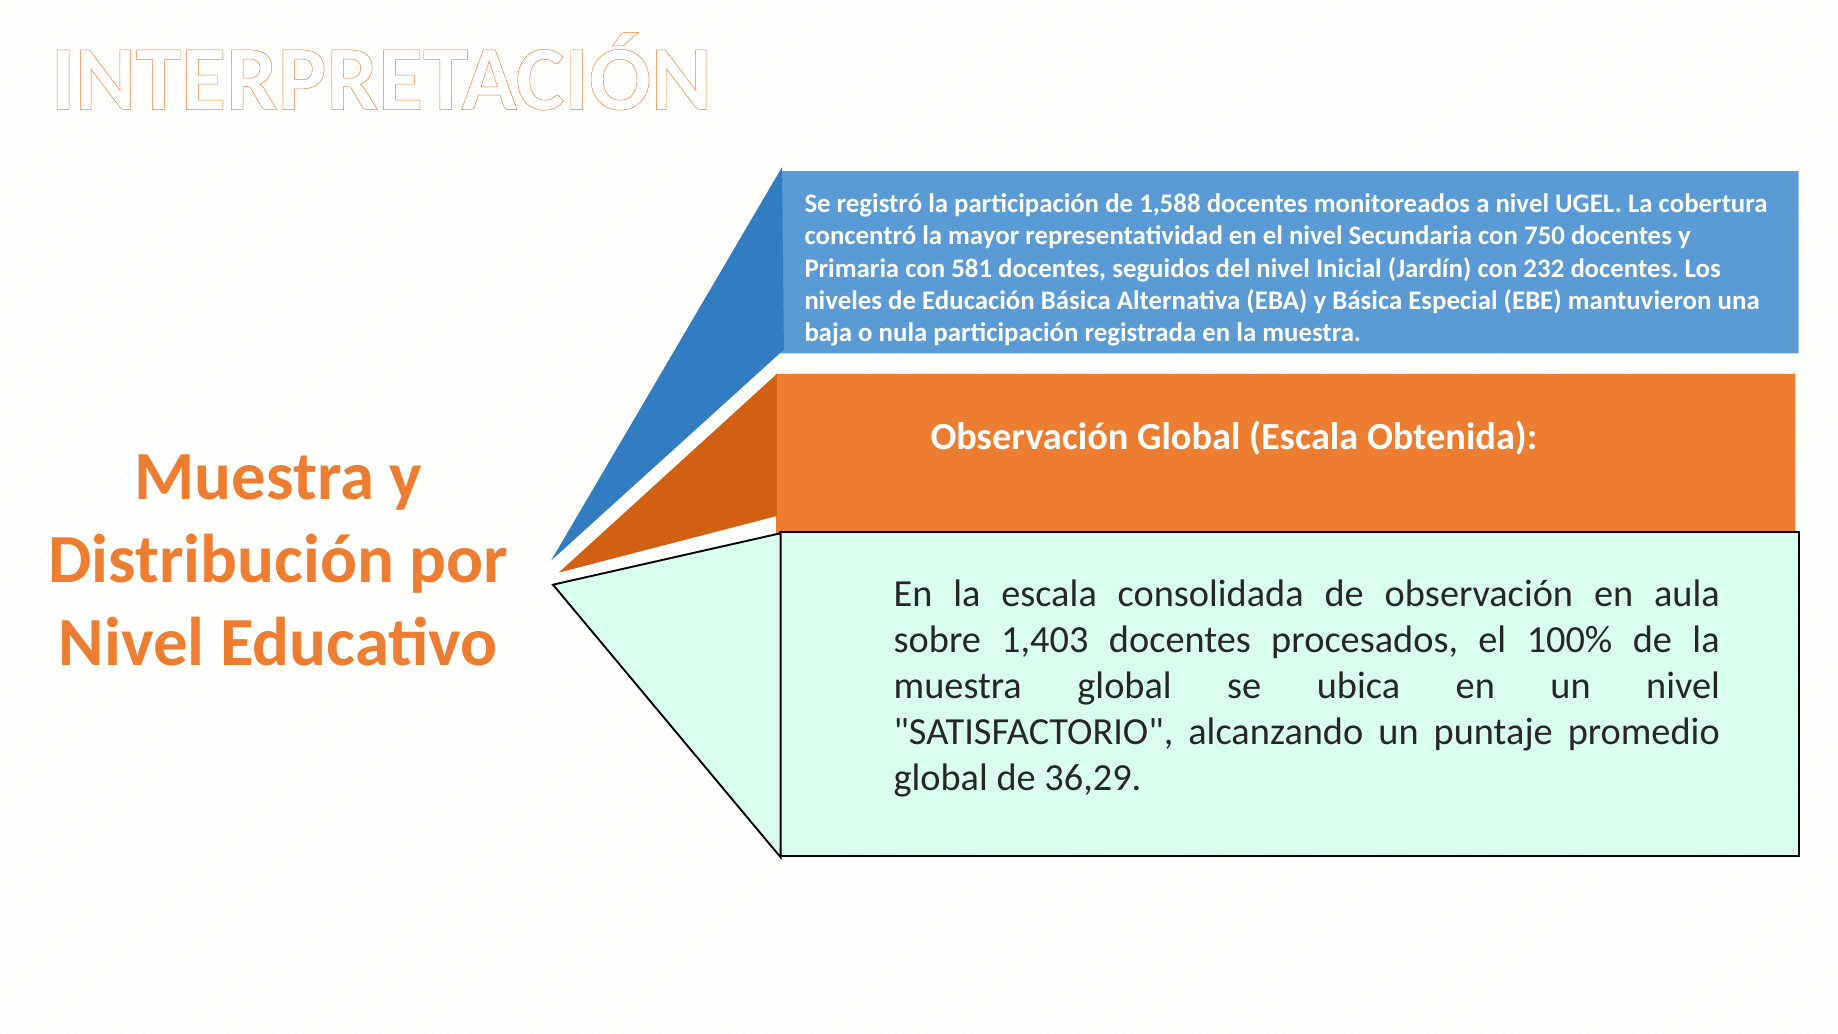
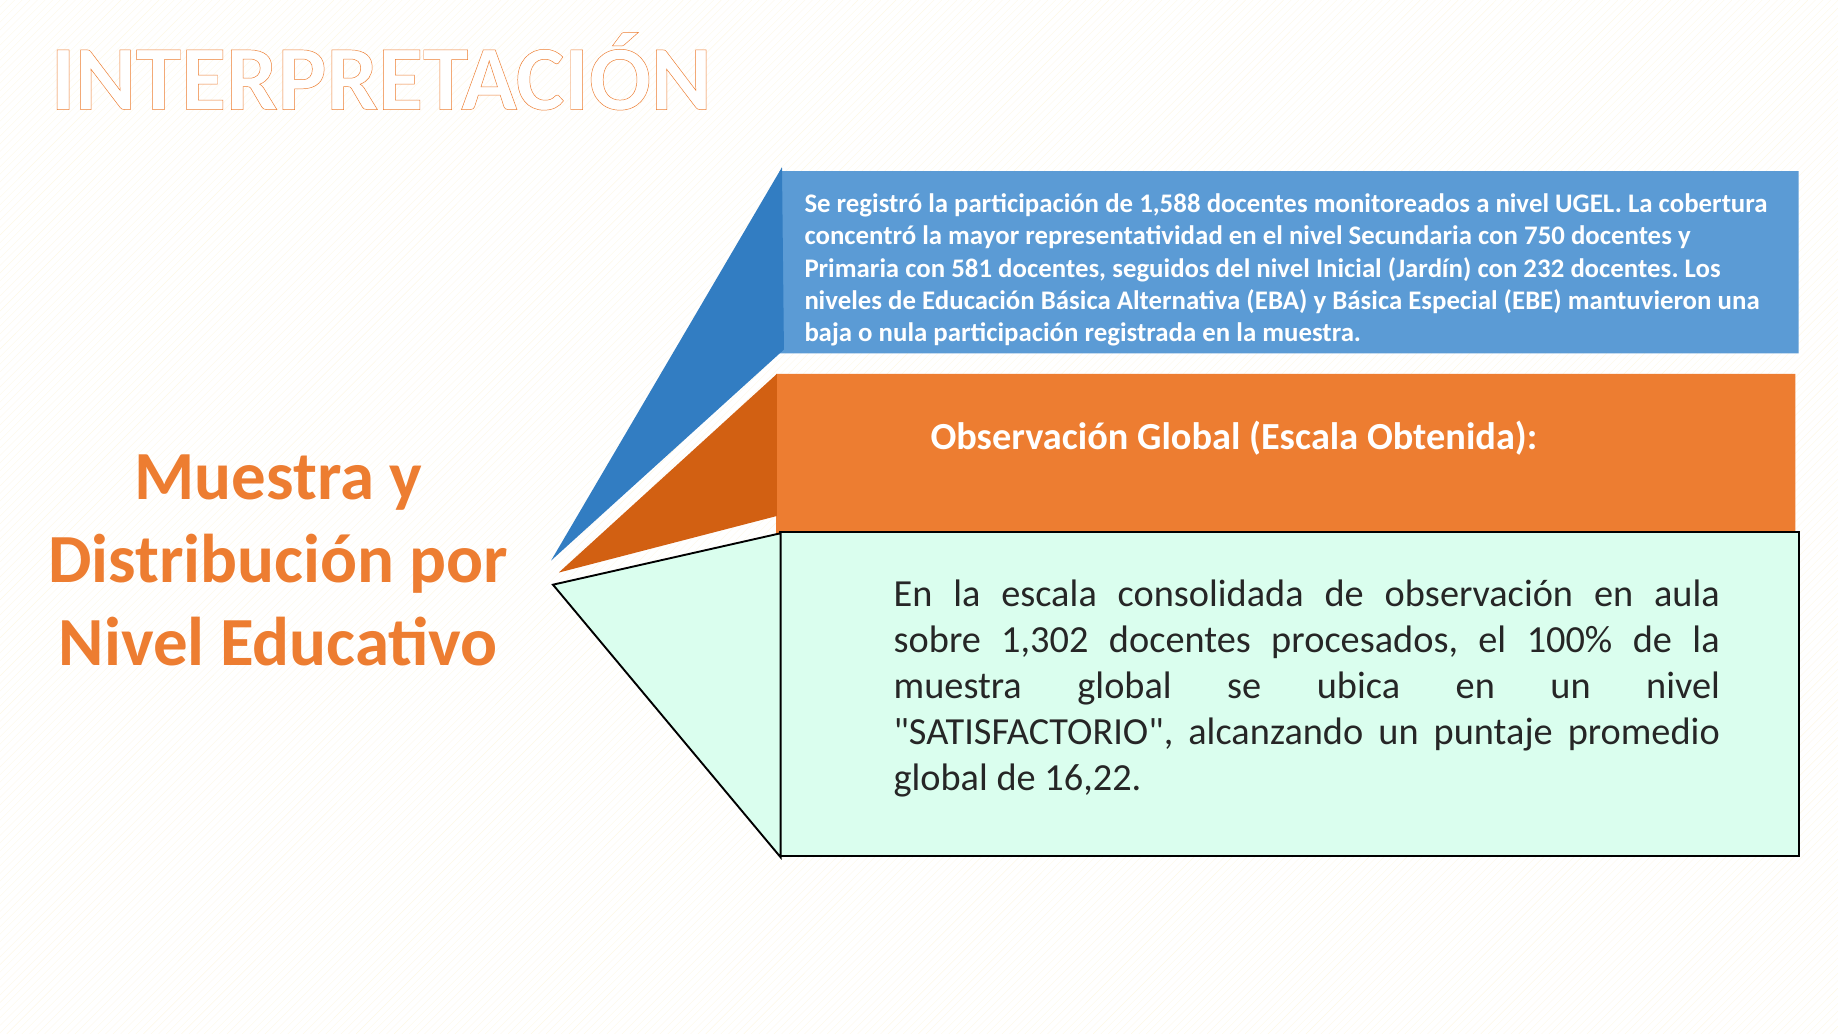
1,403: 1,403 -> 1,302
36,29: 36,29 -> 16,22
